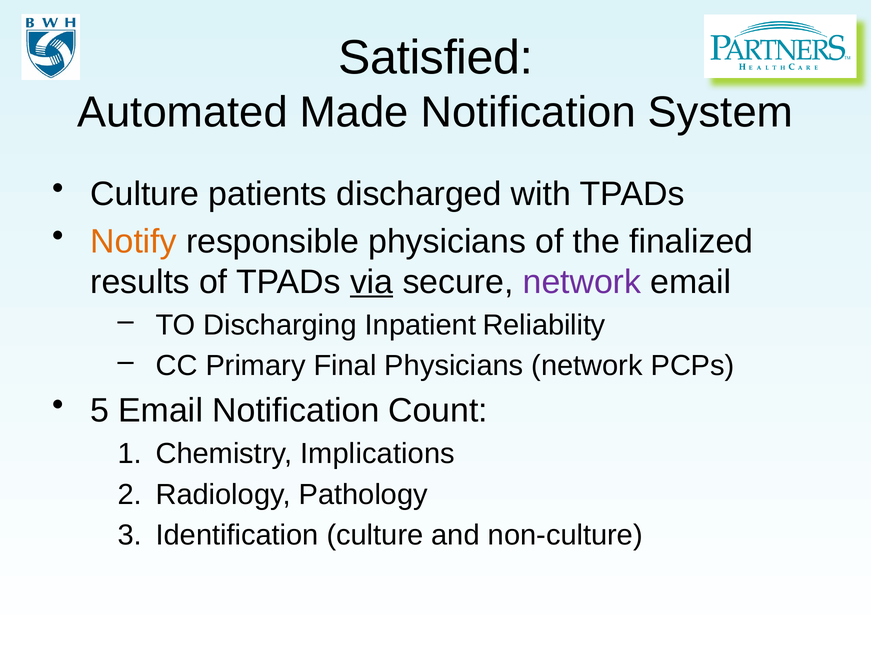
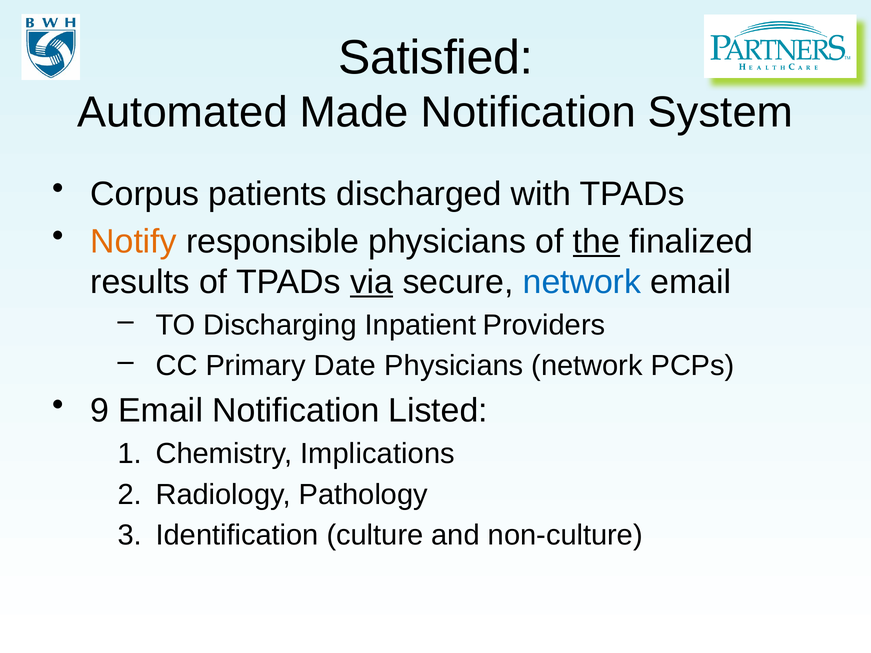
Culture at (145, 194): Culture -> Corpus
the underline: none -> present
network at (582, 282) colour: purple -> blue
Reliability: Reliability -> Providers
Final: Final -> Date
5: 5 -> 9
Count: Count -> Listed
